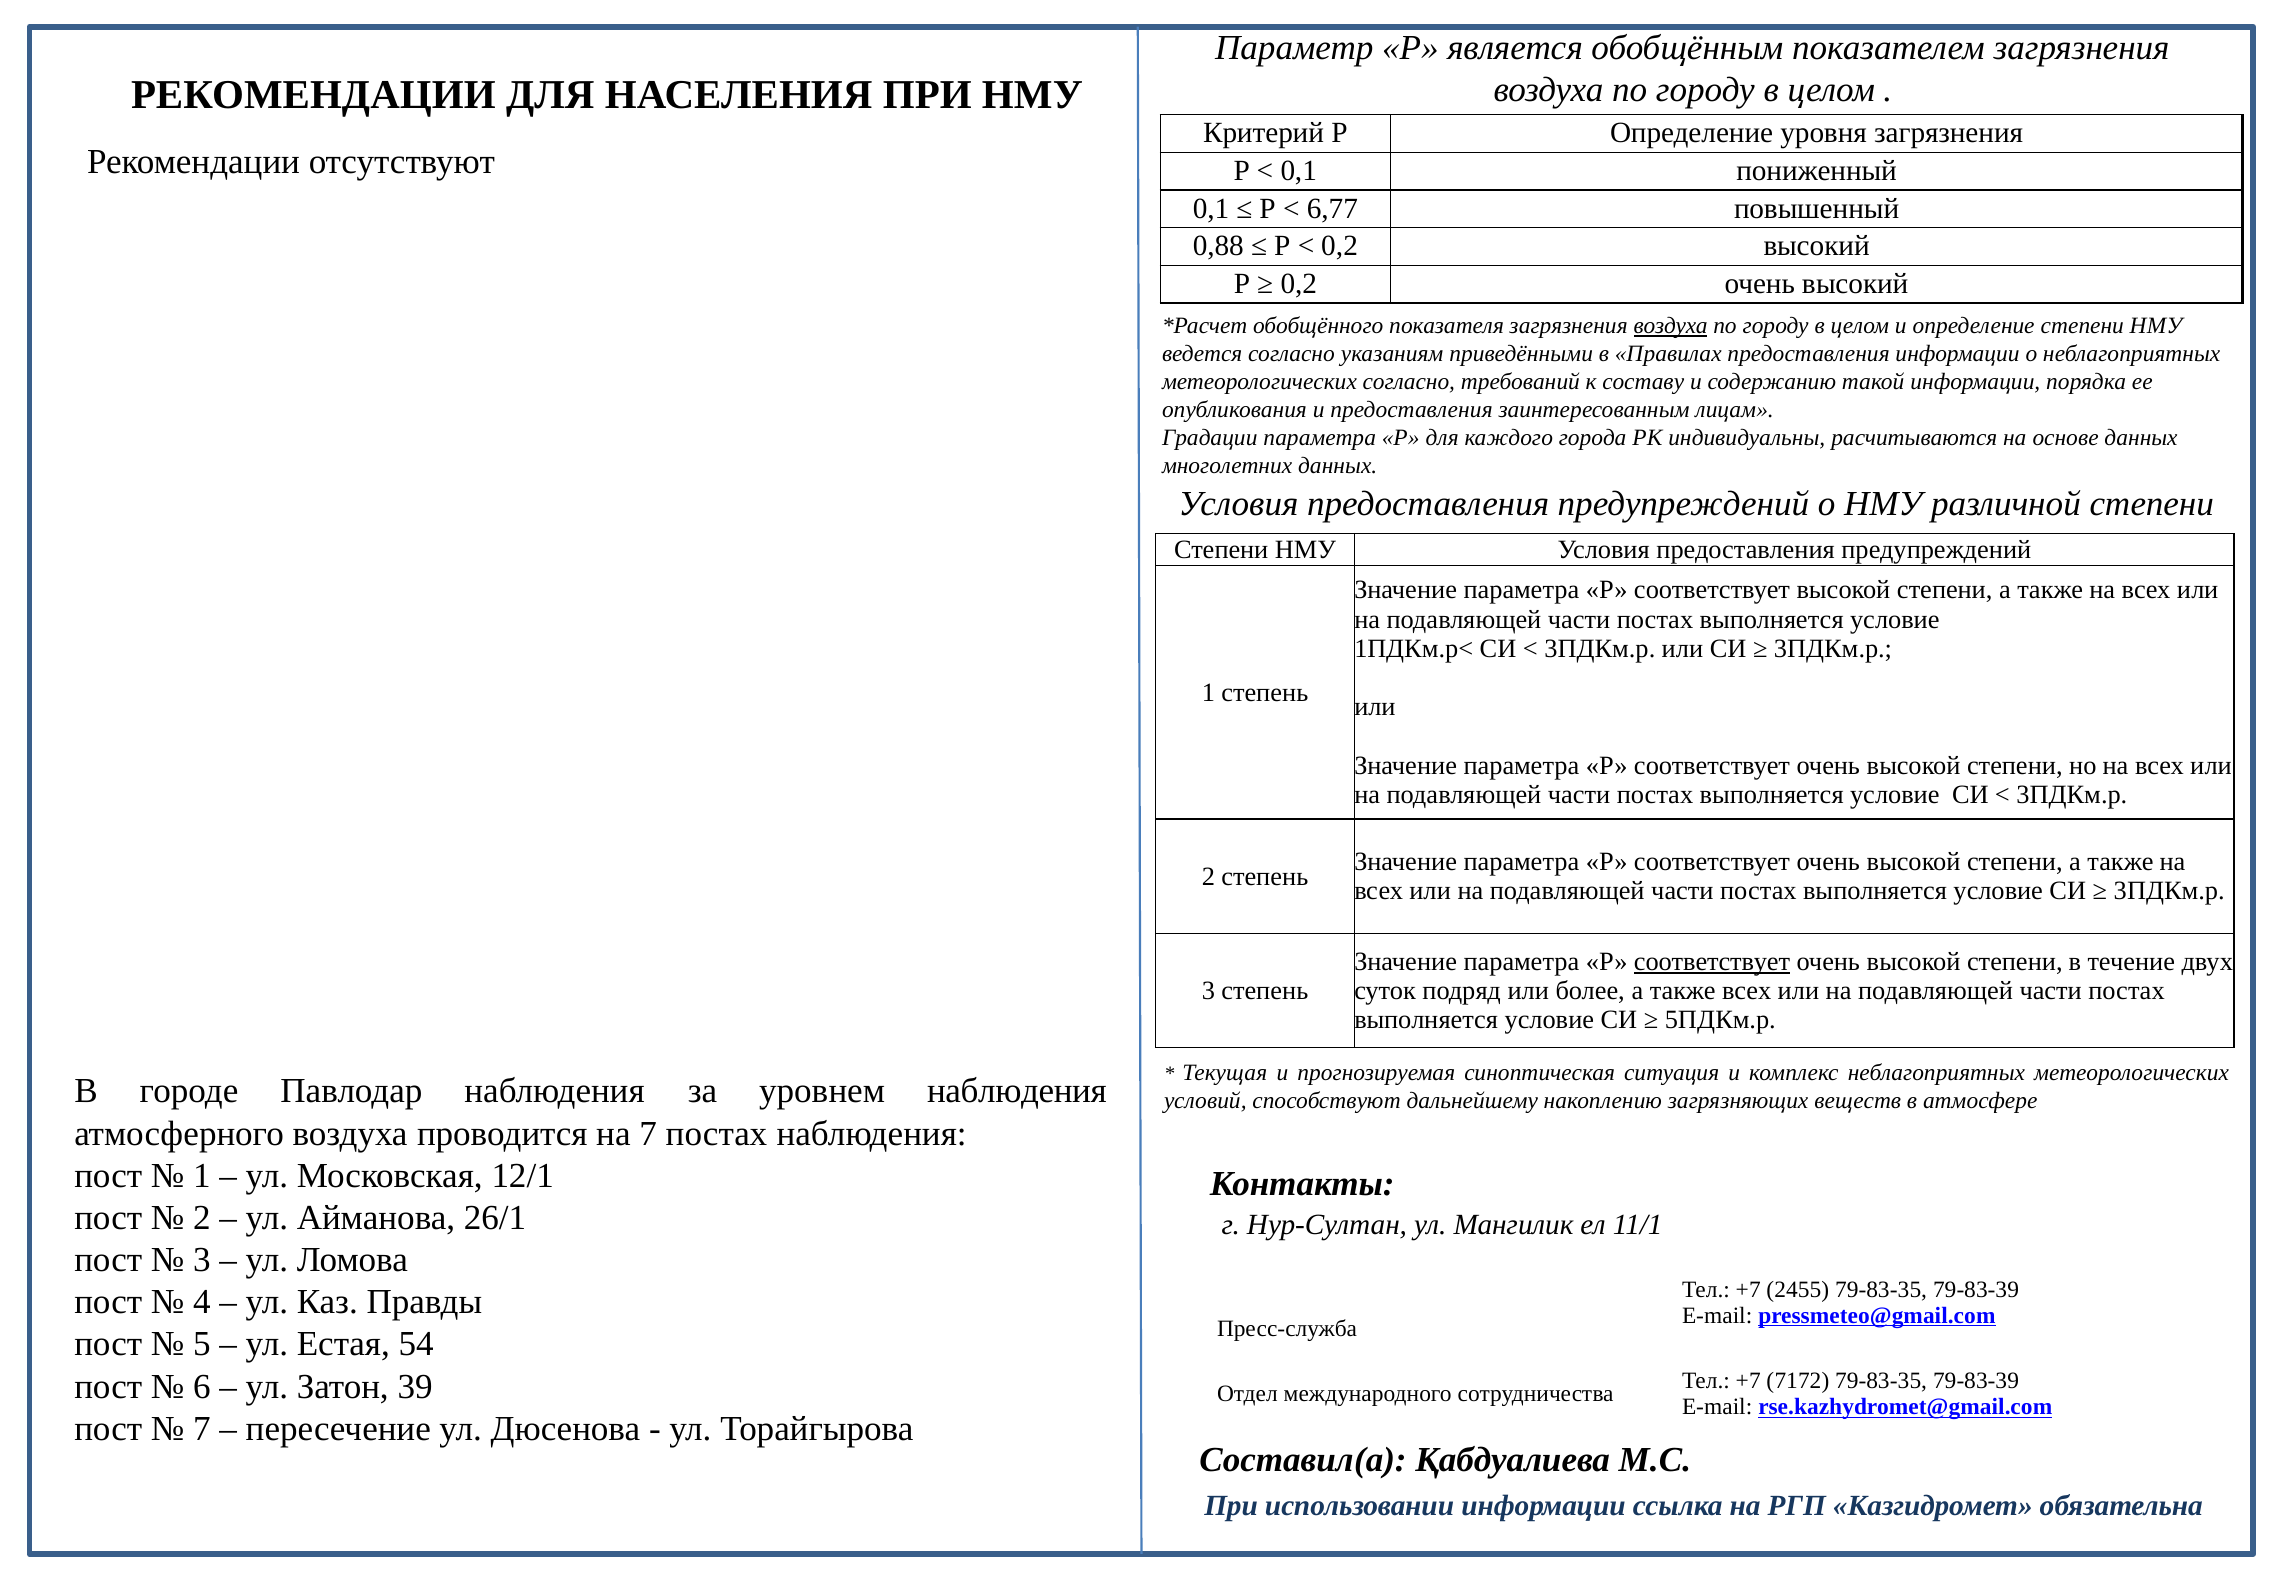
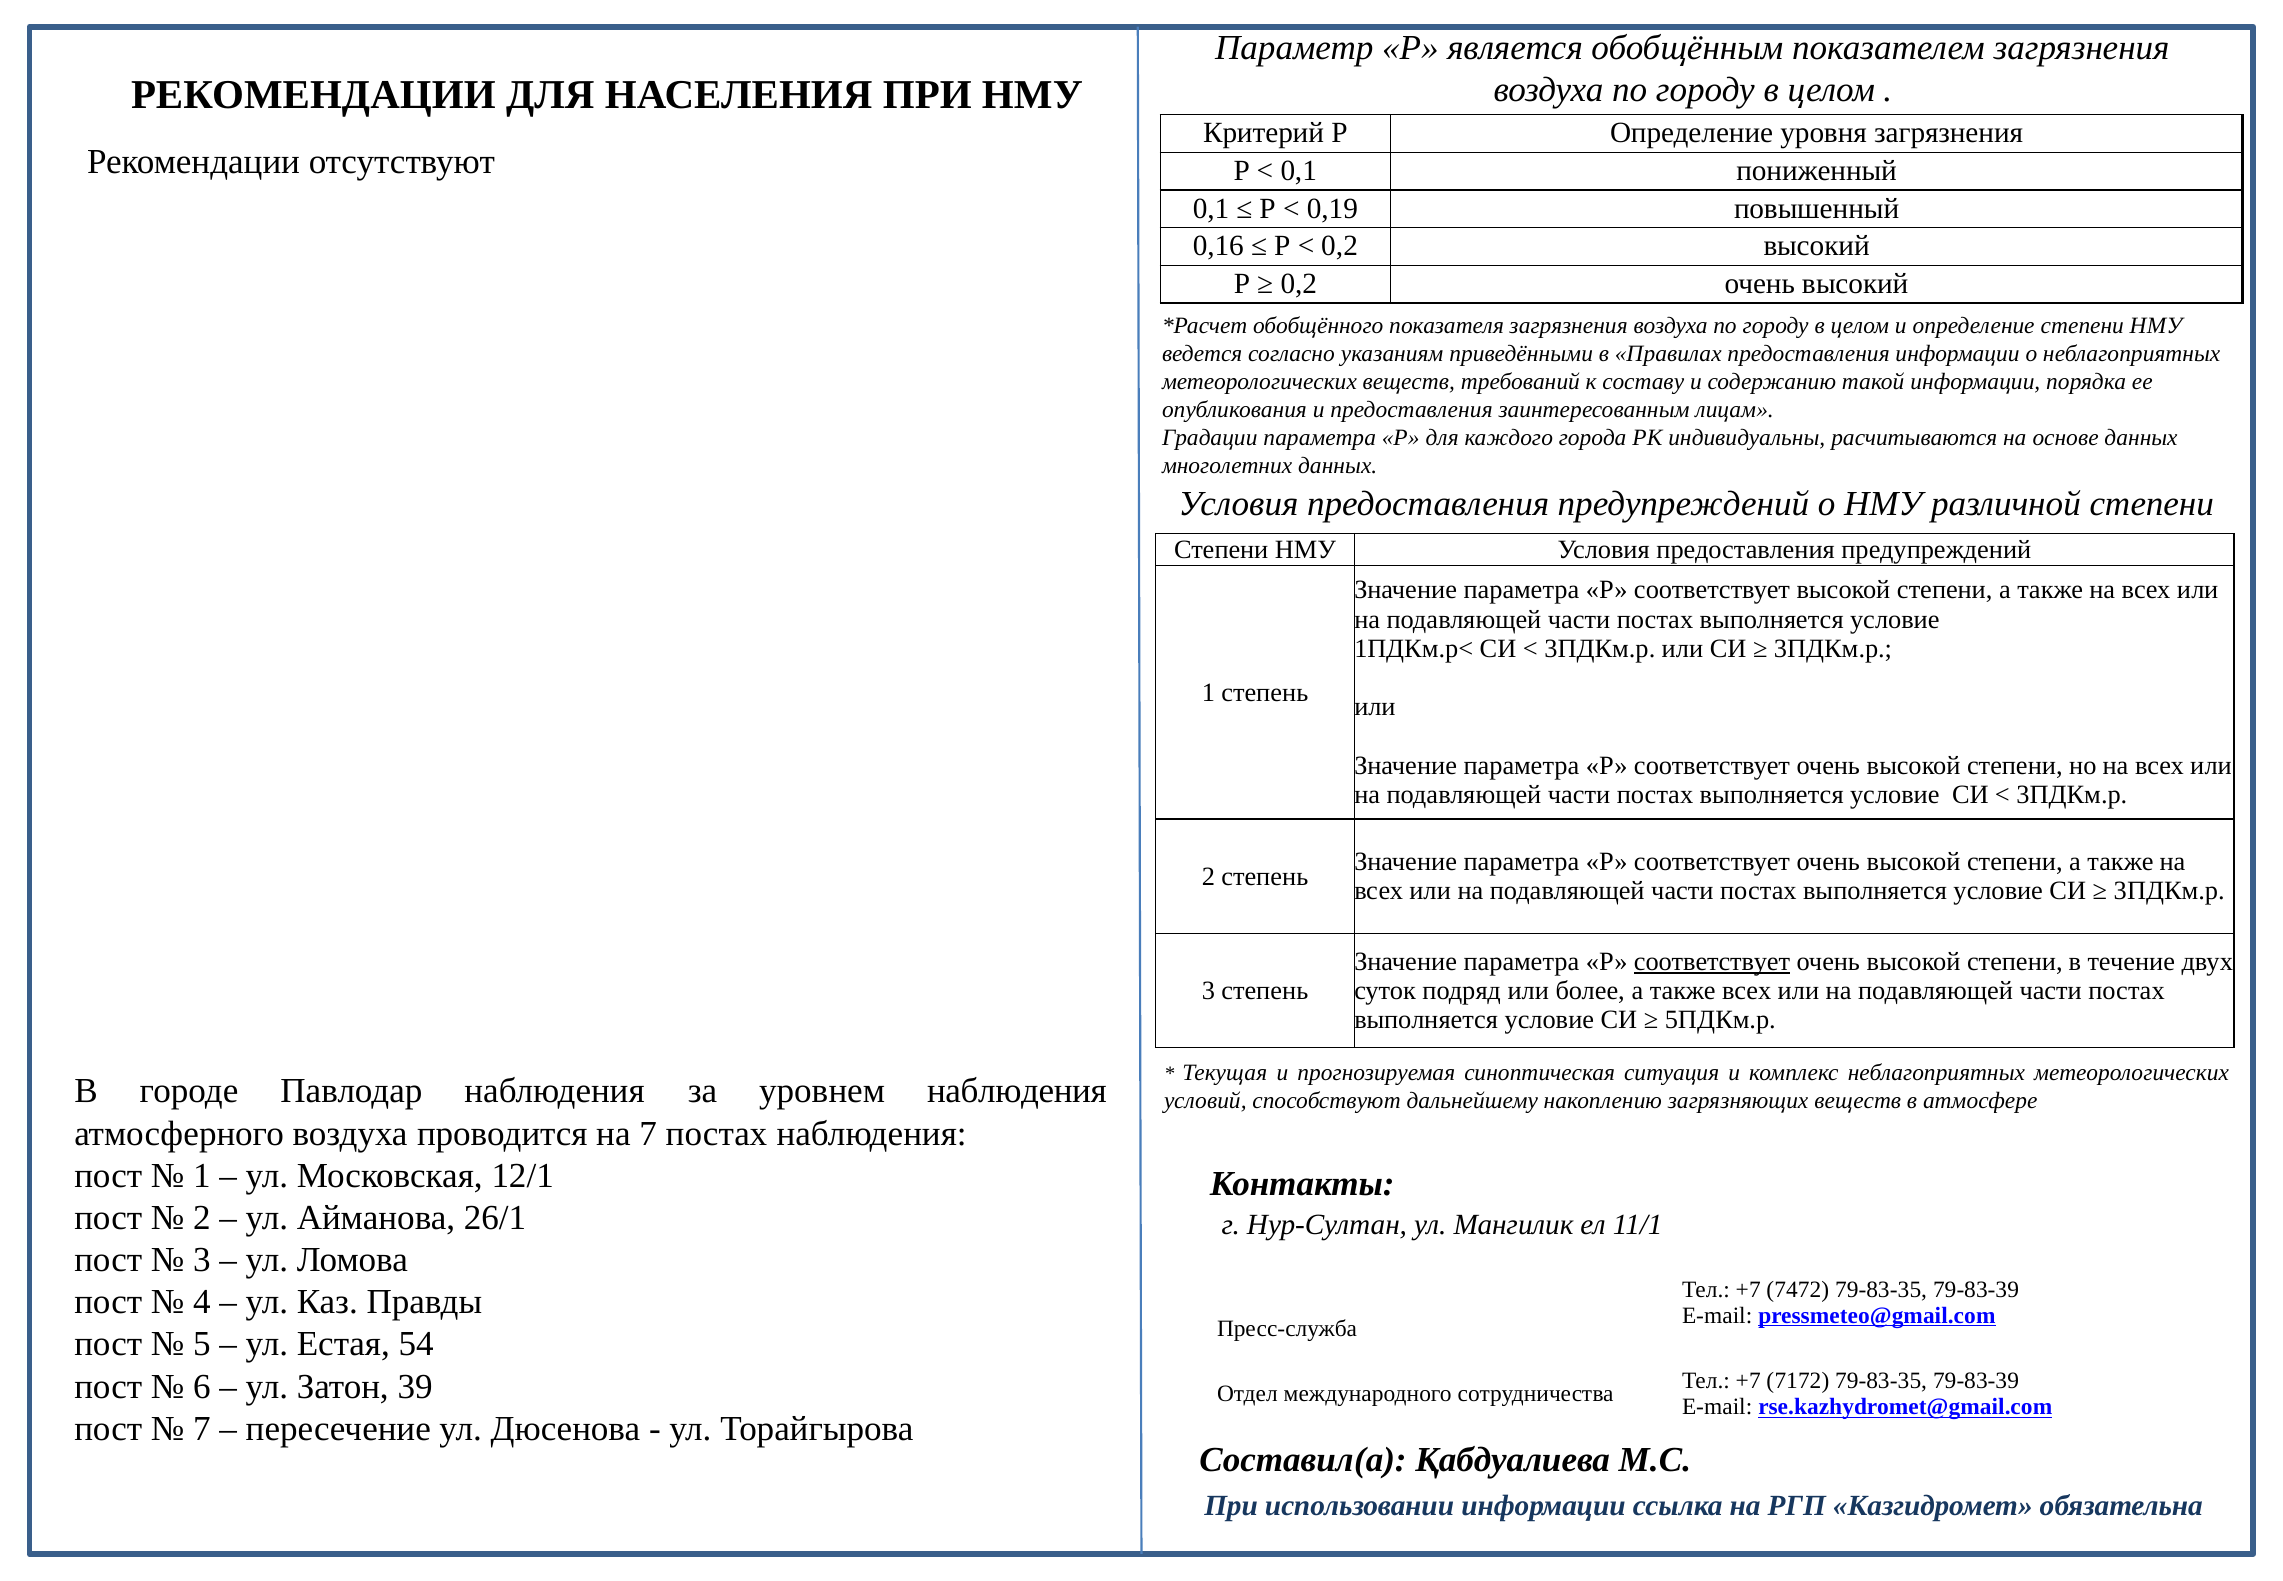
6,77: 6,77 -> 0,19
0,88: 0,88 -> 0,16
воздуха at (1671, 326) underline: present -> none
метеорологических согласно: согласно -> веществ
2455: 2455 -> 7472
